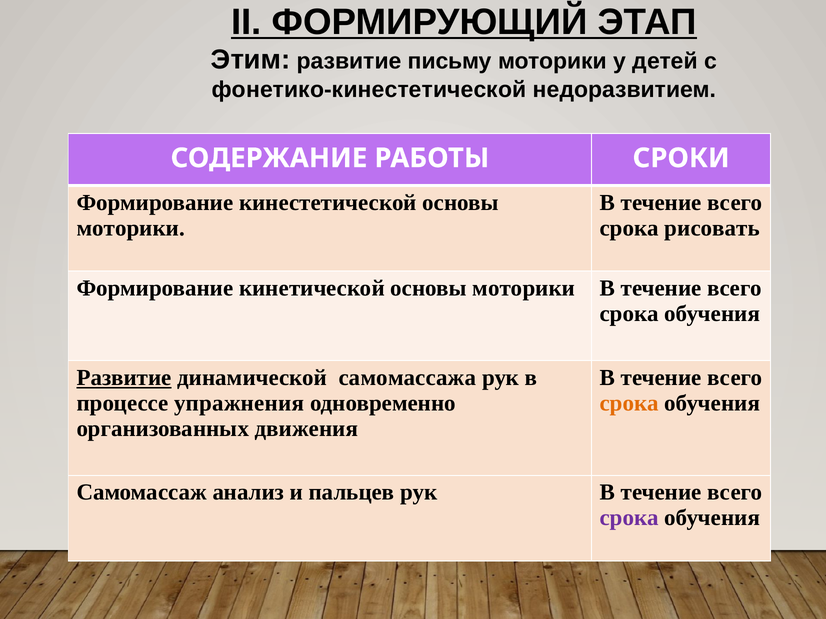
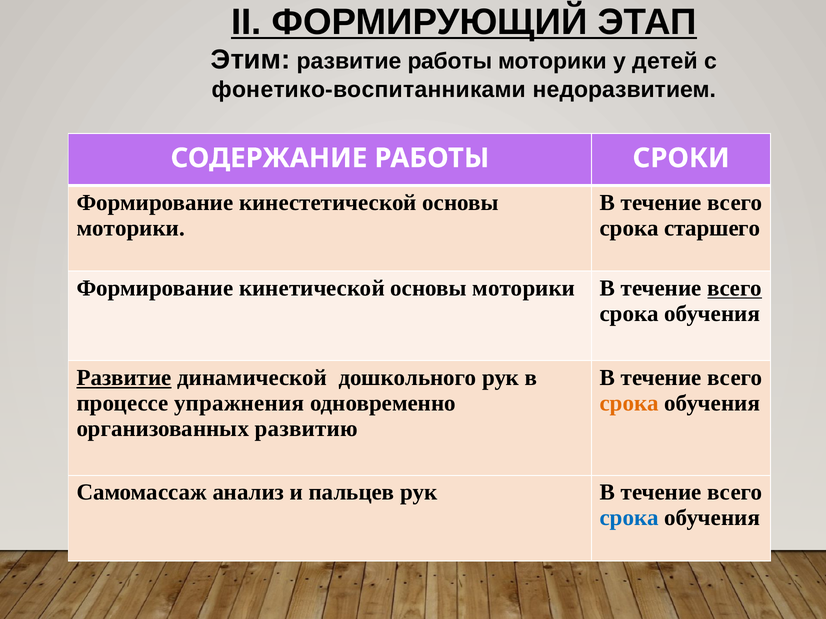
развитие письму: письму -> работы
фонетико-кинестетической: фонетико-кинестетической -> фонетико-воспитанниками
рисовать: рисовать -> старшего
всего at (735, 288) underline: none -> present
самомассажа: самомассажа -> дошкольного
движения: движения -> развитию
срока at (629, 518) colour: purple -> blue
